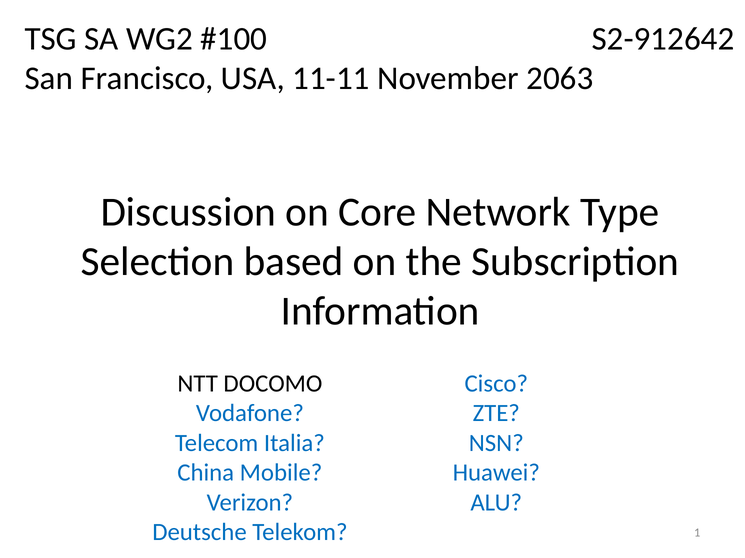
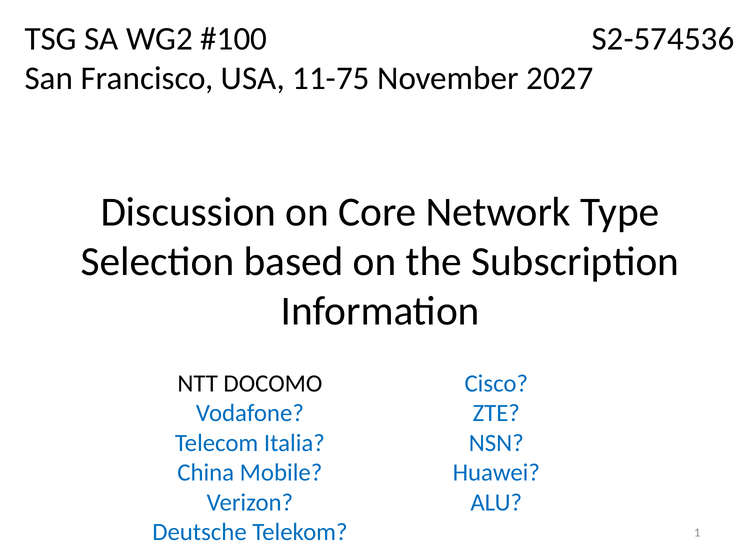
S2-912642: S2-912642 -> S2-574536
11-11: 11-11 -> 11-75
2063: 2063 -> 2027
